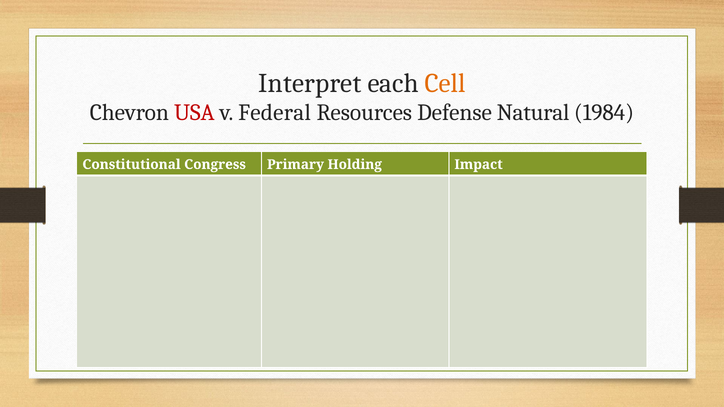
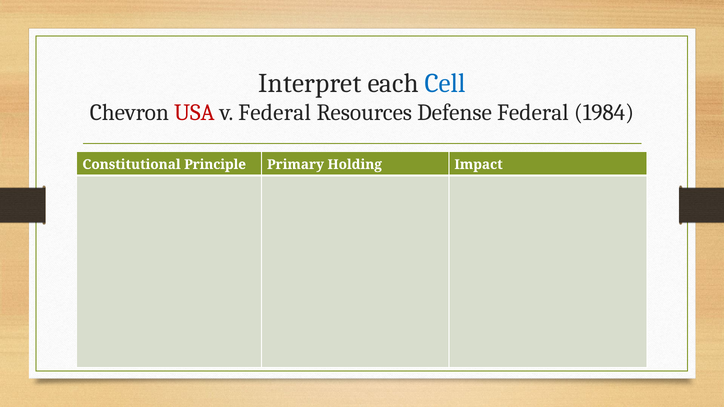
Cell colour: orange -> blue
Defense Natural: Natural -> Federal
Congress: Congress -> Principle
